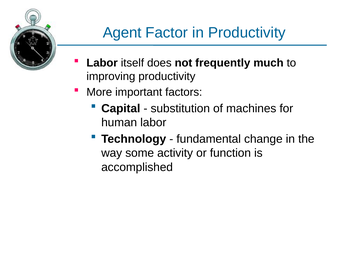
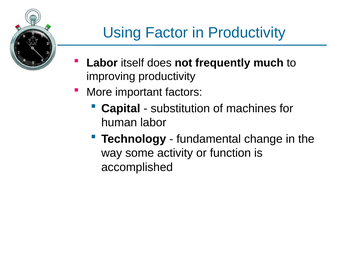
Agent: Agent -> Using
